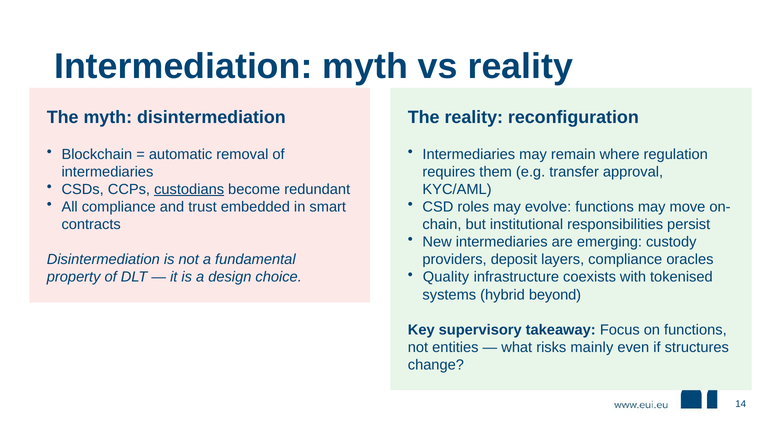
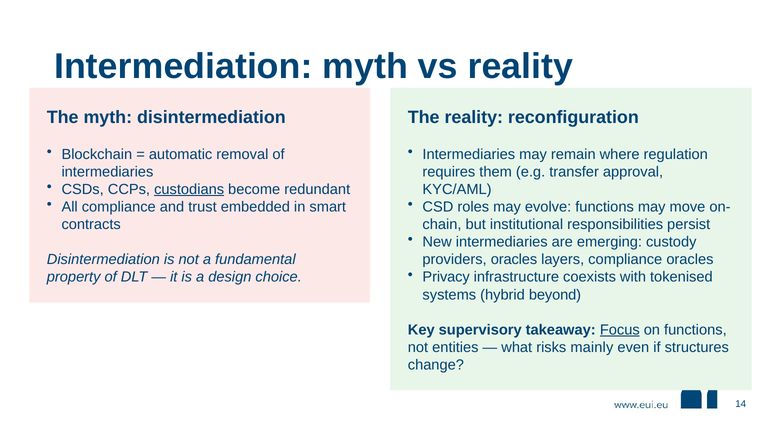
providers deposit: deposit -> oracles
Quality: Quality -> Privacy
Focus underline: none -> present
